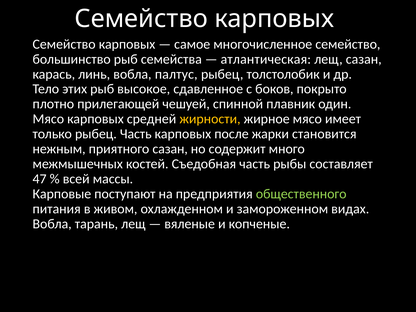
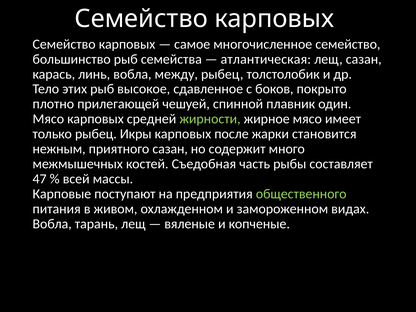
палтус: палтус -> между
жирности colour: yellow -> light green
рыбец Часть: Часть -> Икры
